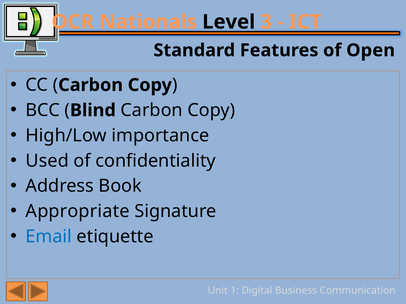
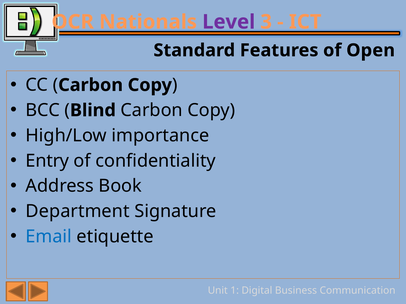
Level colour: black -> purple
Used: Used -> Entry
Appropriate: Appropriate -> Department
